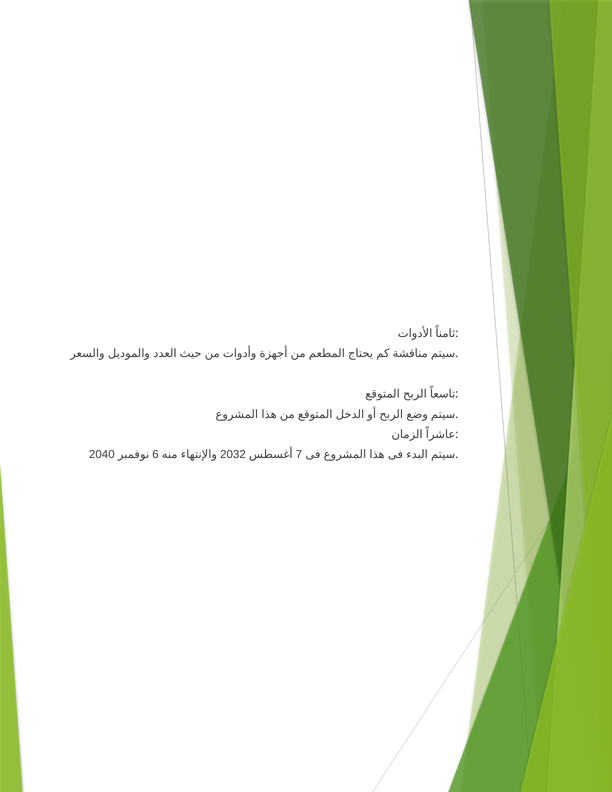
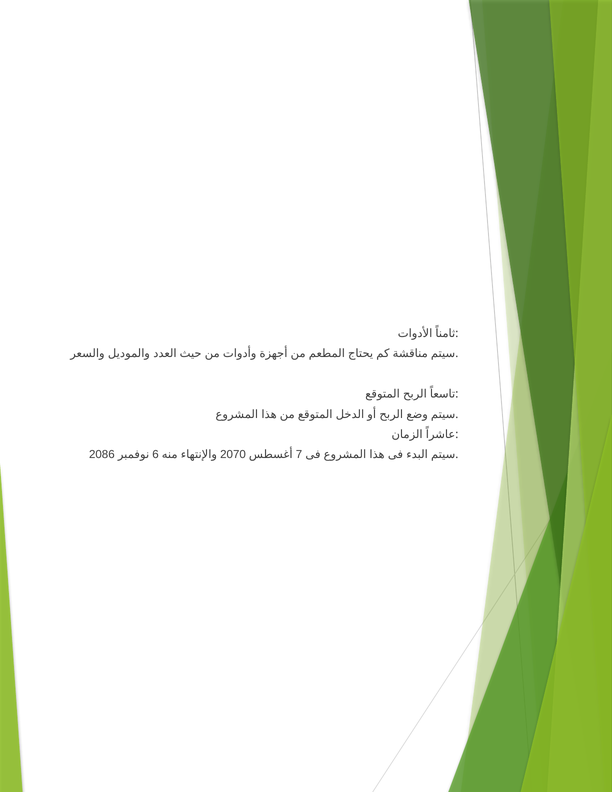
2040: 2040 -> 2086
2032: 2032 -> 2070
